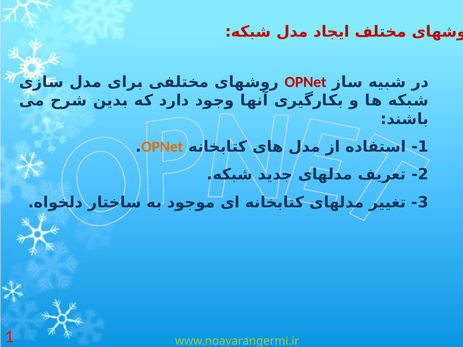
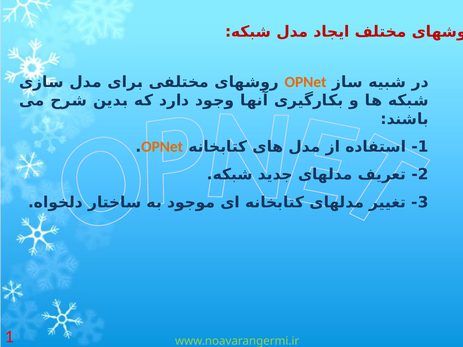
OPNet at (306, 82) colour: red -> orange
